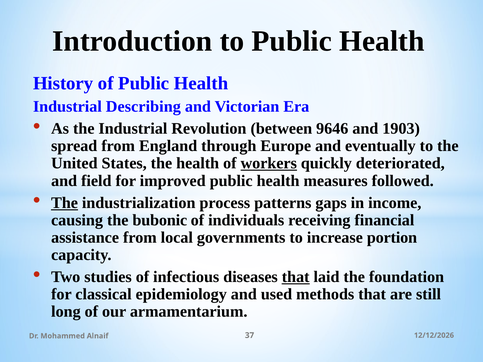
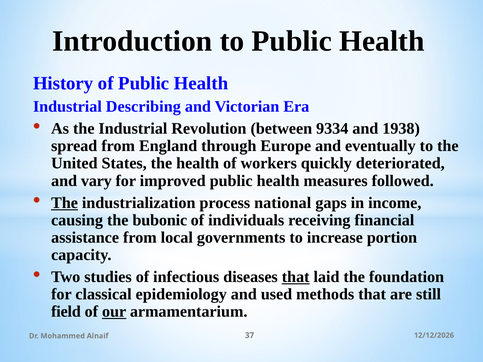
9646: 9646 -> 9334
1903: 1903 -> 1938
workers underline: present -> none
field: field -> vary
patterns: patterns -> national
long: long -> field
our underline: none -> present
